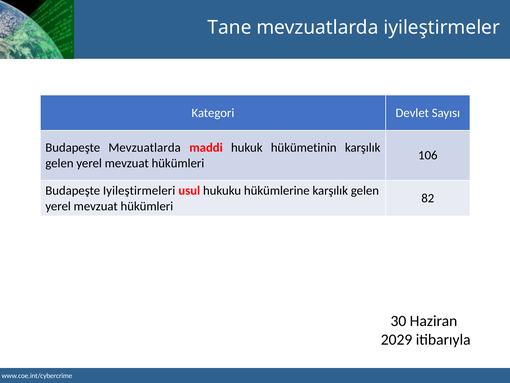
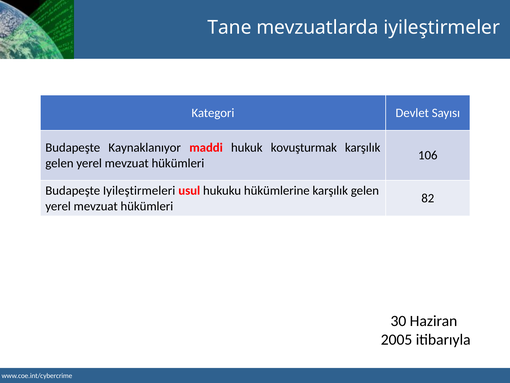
Budapeşte Mevzuatlarda: Mevzuatlarda -> Kaynaklanıyor
hükümetinin: hükümetinin -> kovuşturmak
2029: 2029 -> 2005
